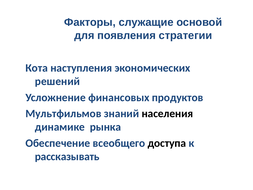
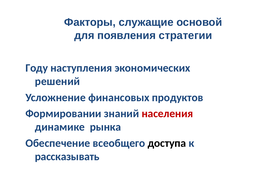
Кота: Кота -> Году
Мультфильмов: Мультфильмов -> Формировании
населения colour: black -> red
